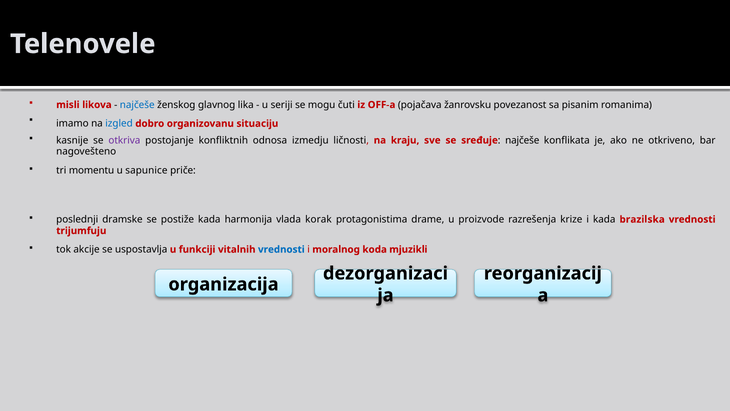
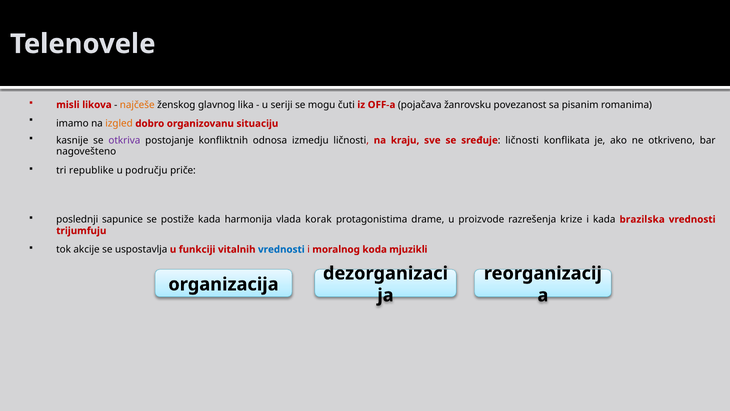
najčeše at (137, 105) colour: blue -> orange
izgled colour: blue -> orange
sređuje najčeše: najčeše -> ličnosti
momentu: momentu -> republike
sapunice: sapunice -> području
dramske: dramske -> sapunice
